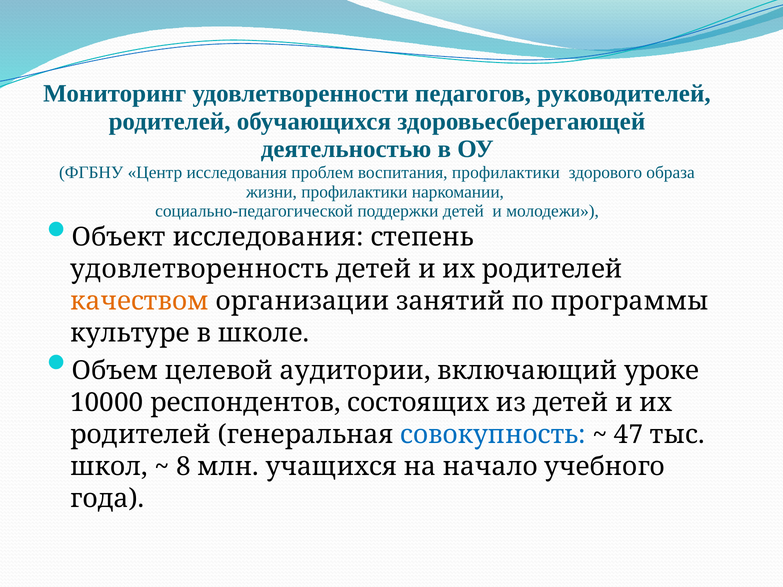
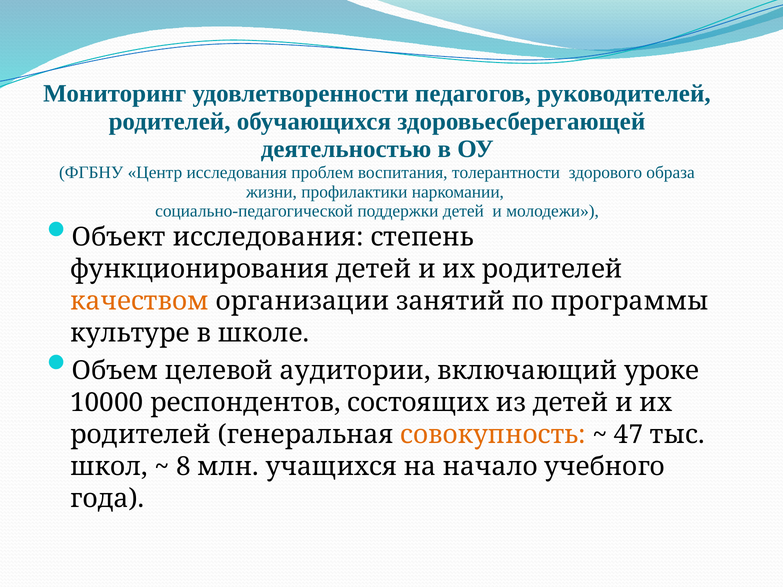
воспитания профилактики: профилактики -> толерантности
удовлетворенность: удовлетворенность -> функционирования
совокупность colour: blue -> orange
